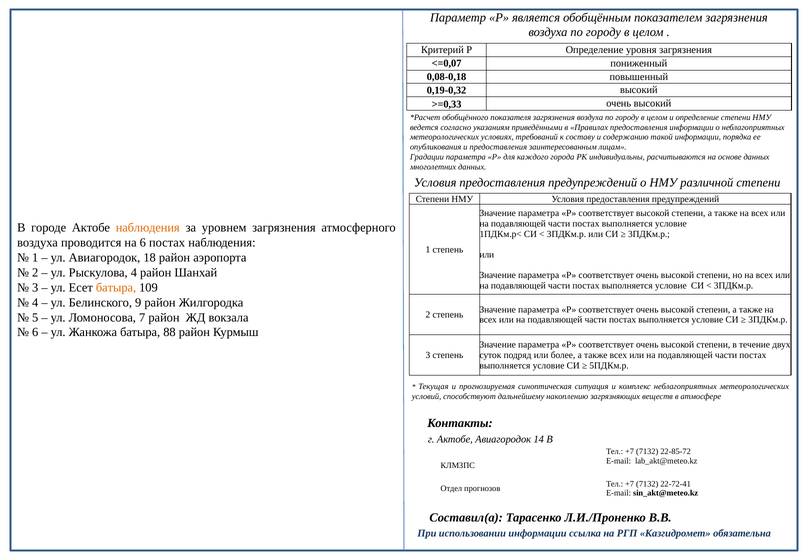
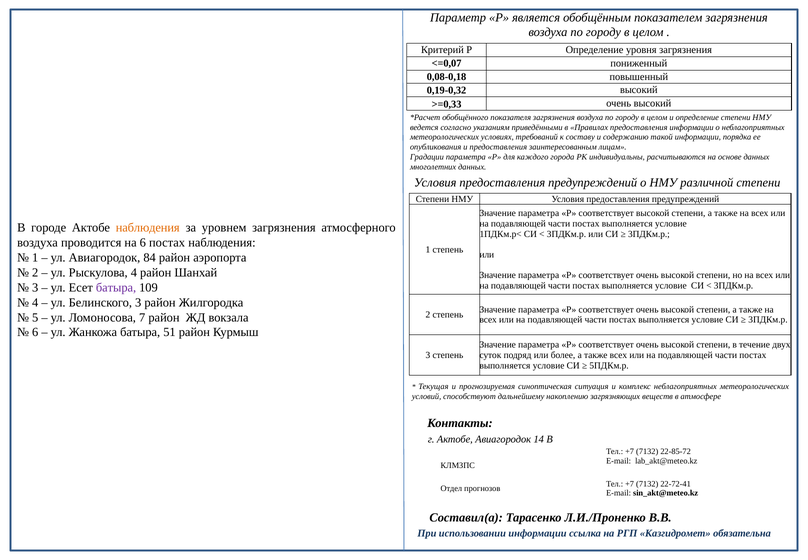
18: 18 -> 84
батыра at (116, 287) colour: orange -> purple
Белинского 9: 9 -> 3
88: 88 -> 51
